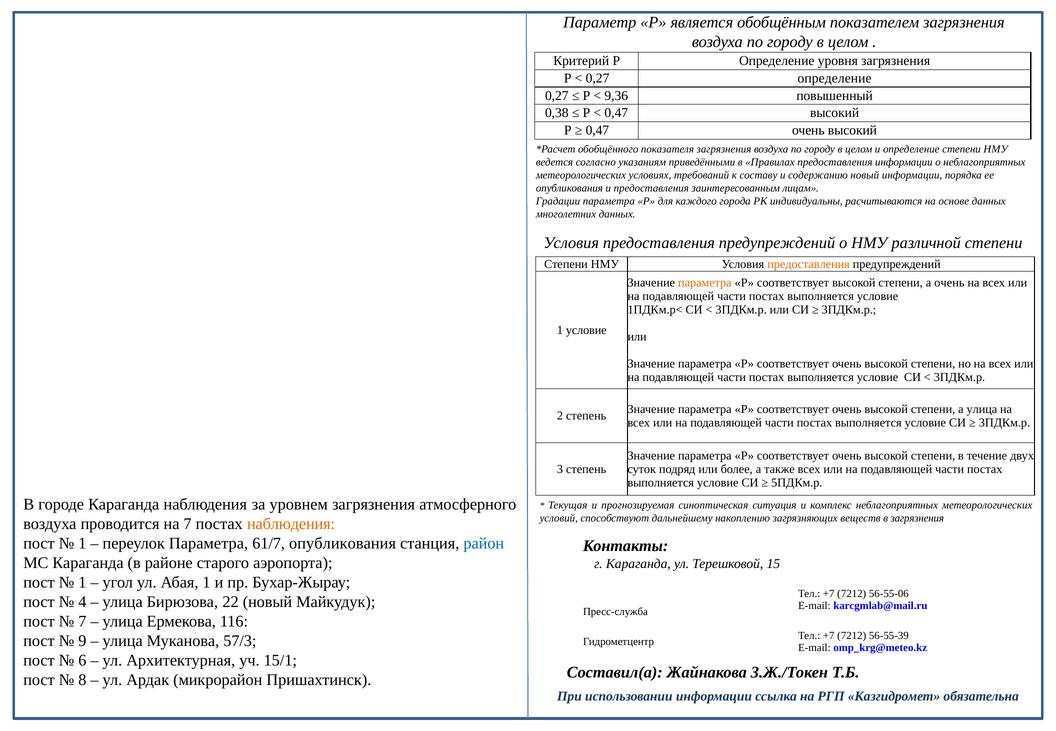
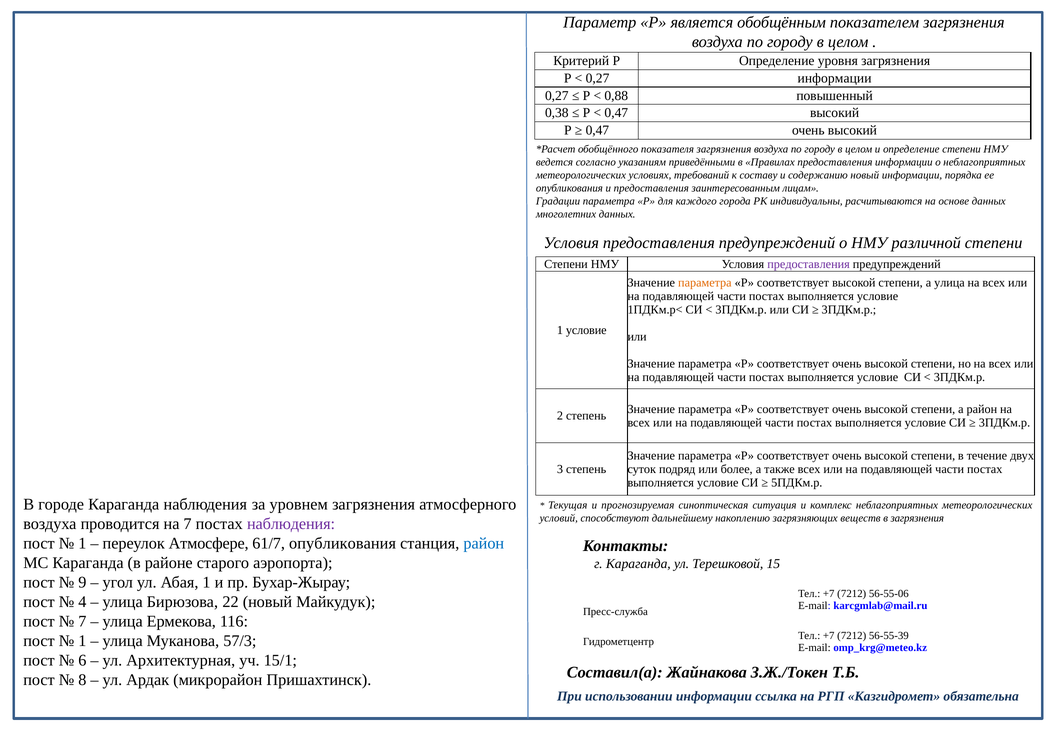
0,27 определение: определение -> информации
9,36: 9,36 -> 0,88
предоставления at (809, 264) colour: orange -> purple
а очень: очень -> улица
а улица: улица -> район
наблюдения at (291, 524) colour: orange -> purple
переулок Параметра: Параметра -> Атмосфере
1 at (82, 583): 1 -> 9
9 at (82, 641): 9 -> 1
